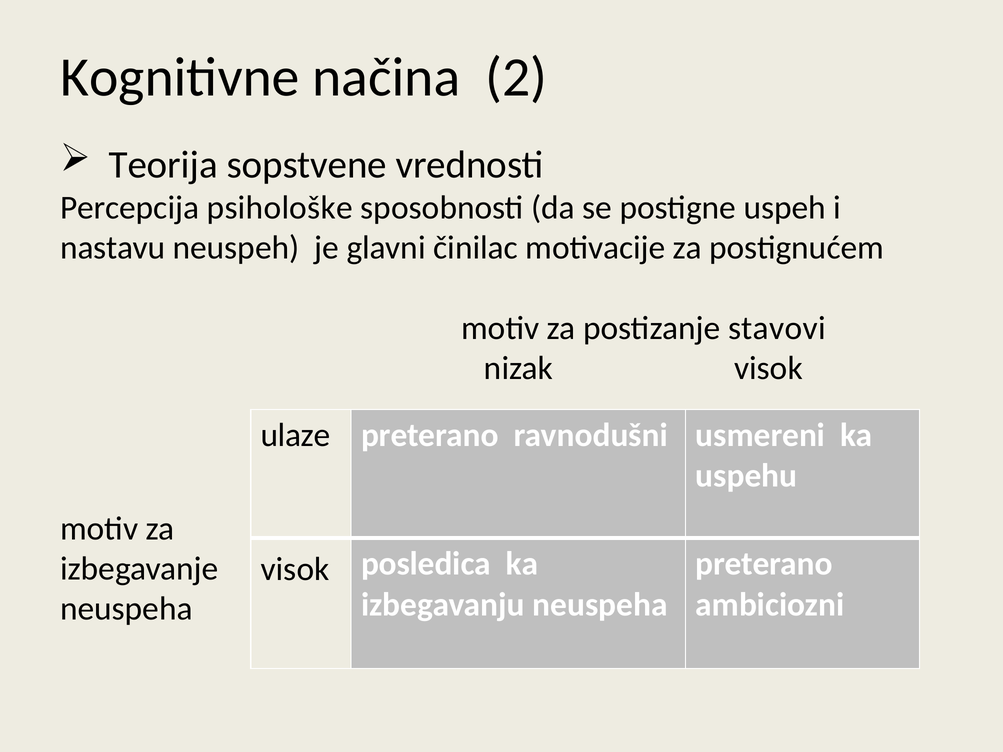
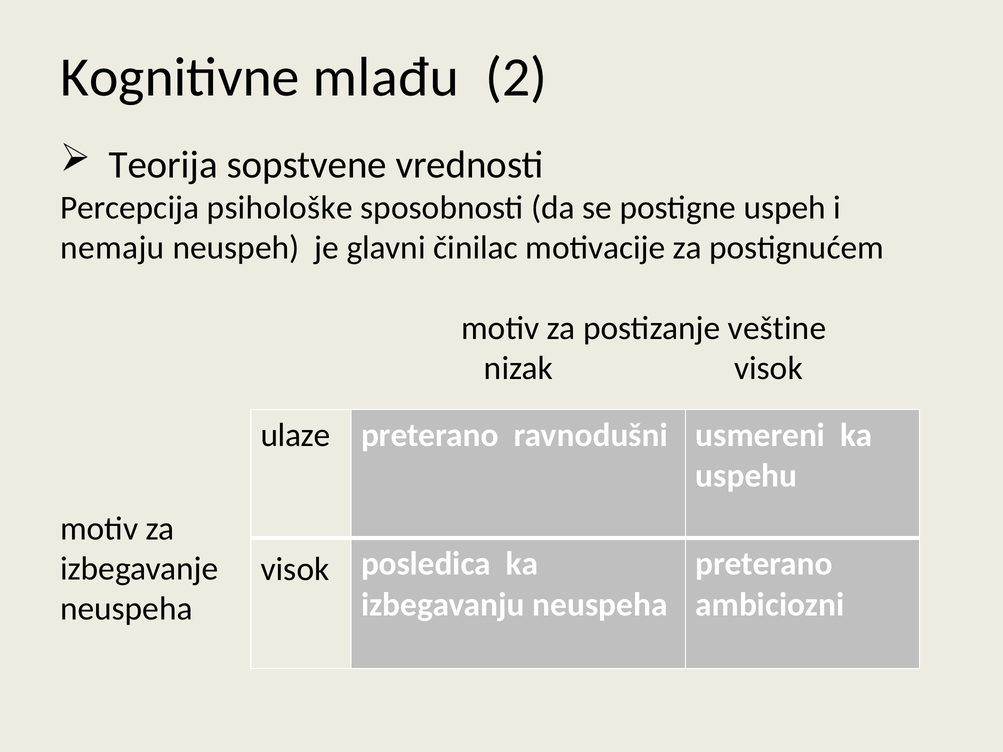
načina: načina -> mlađu
nastavu: nastavu -> nemaju
stavovi: stavovi -> veštine
